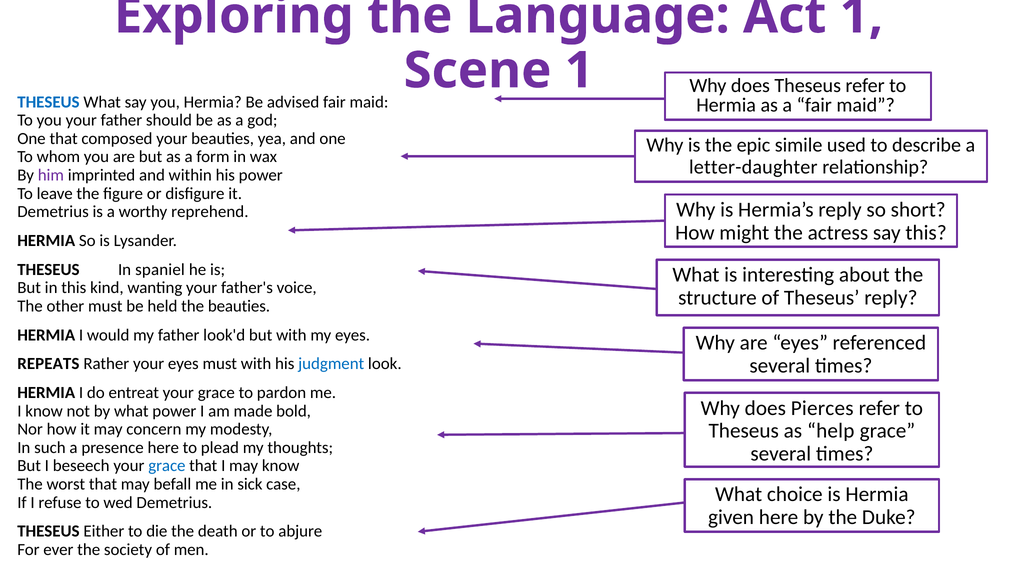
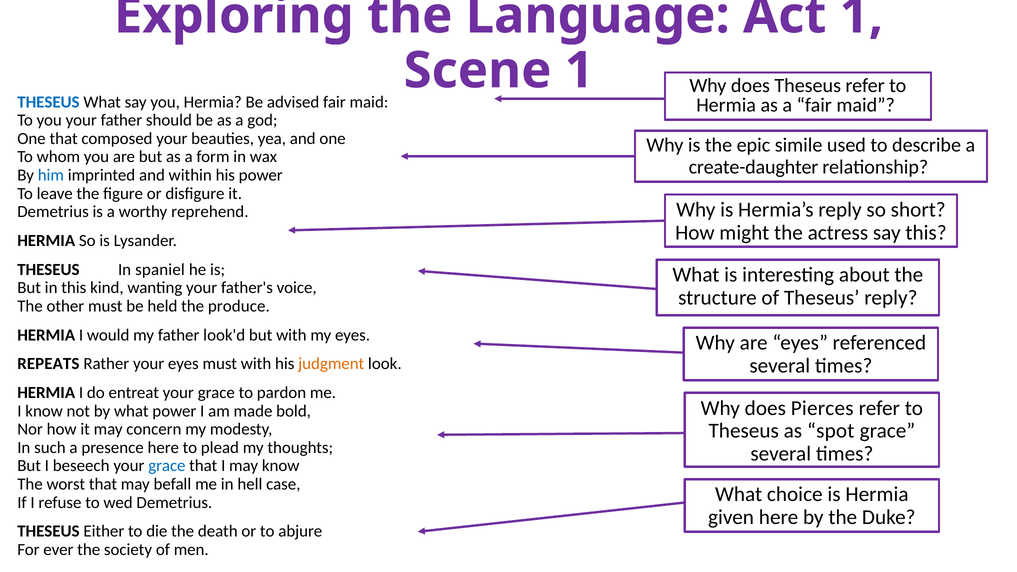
letter-daughter: letter-daughter -> create-daughter
him colour: purple -> blue
the beauties: beauties -> produce
judgment colour: blue -> orange
help: help -> spot
sick: sick -> hell
